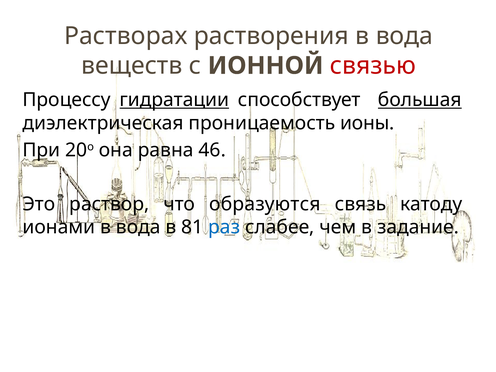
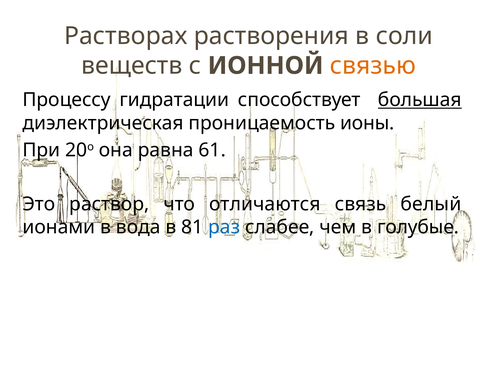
растворения в вода: вода -> соли
связью colour: red -> orange
гидратации underline: present -> none
46: 46 -> 61
образуются: образуются -> отличаются
катоду: катоду -> белый
задание: задание -> голубые
